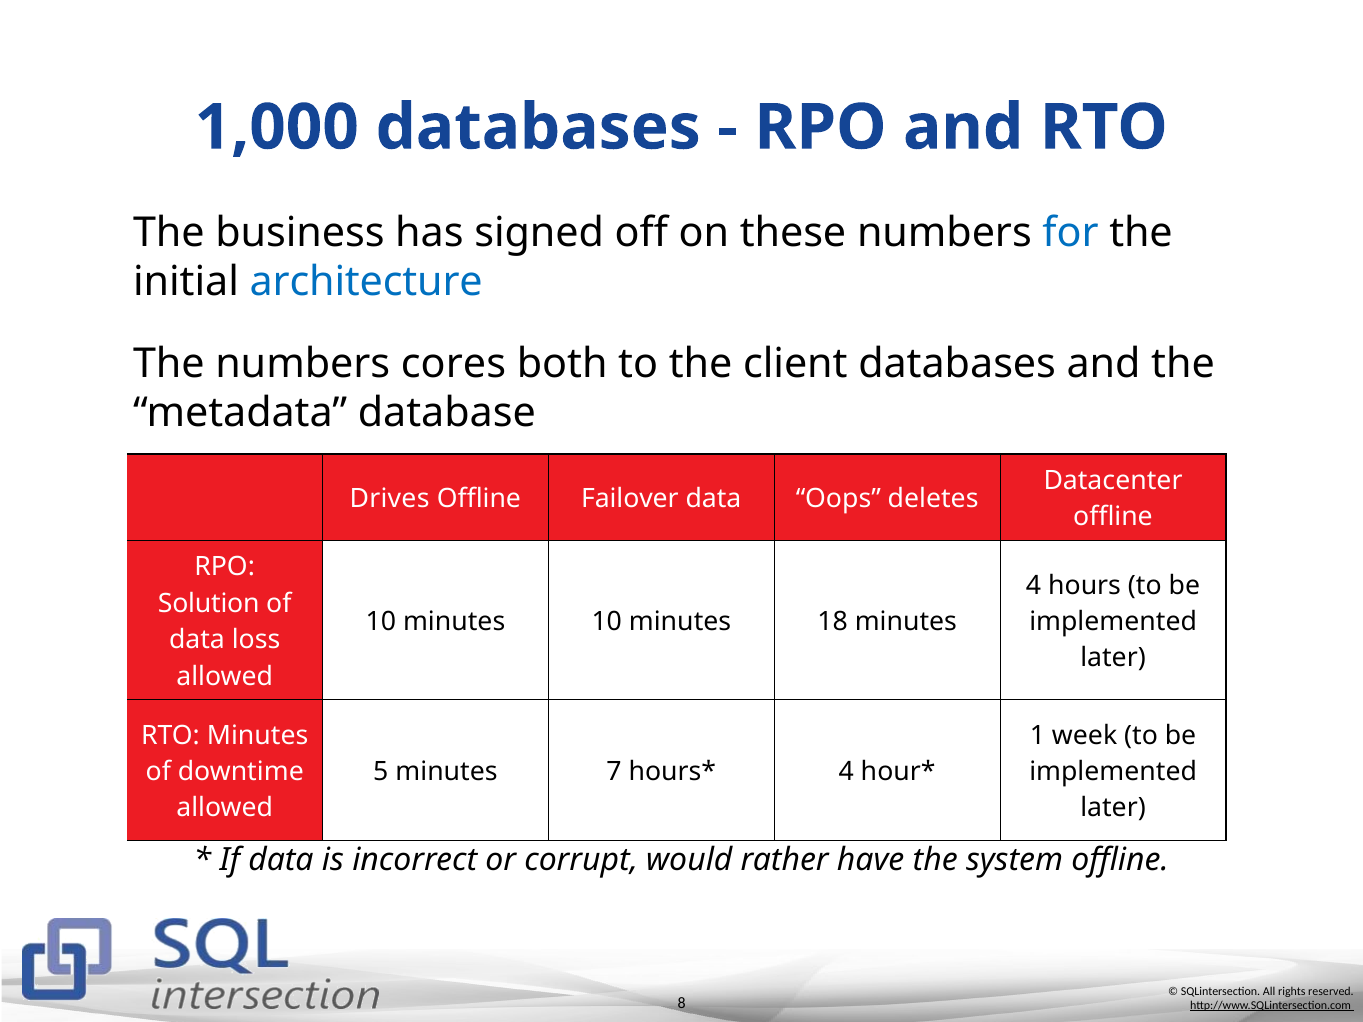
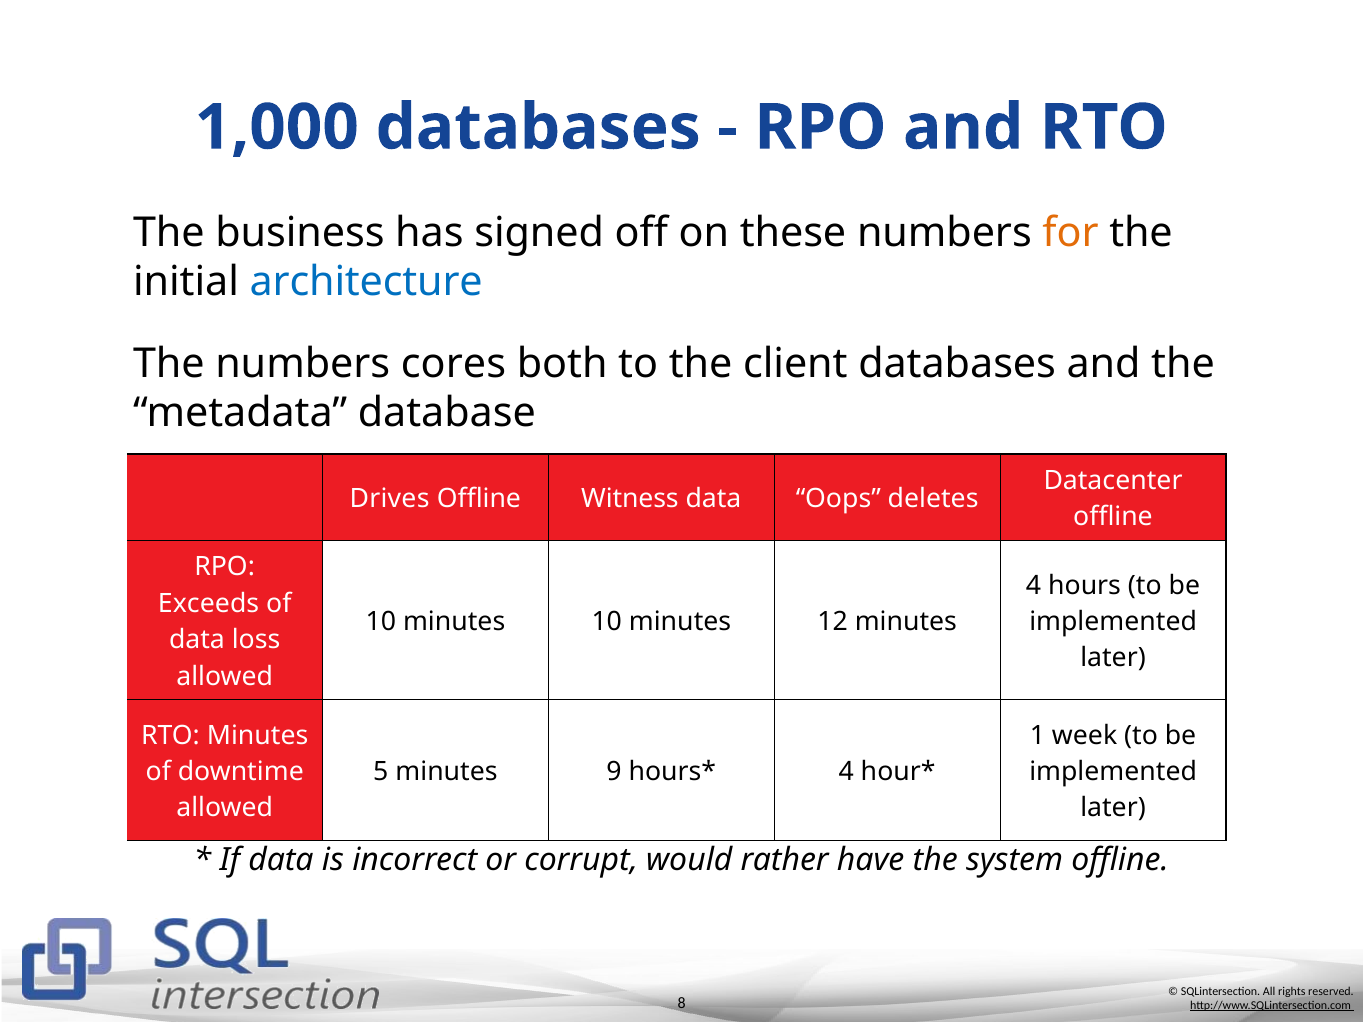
for colour: blue -> orange
Failover: Failover -> Witness
Solution: Solution -> Exceeds
18: 18 -> 12
7: 7 -> 9
